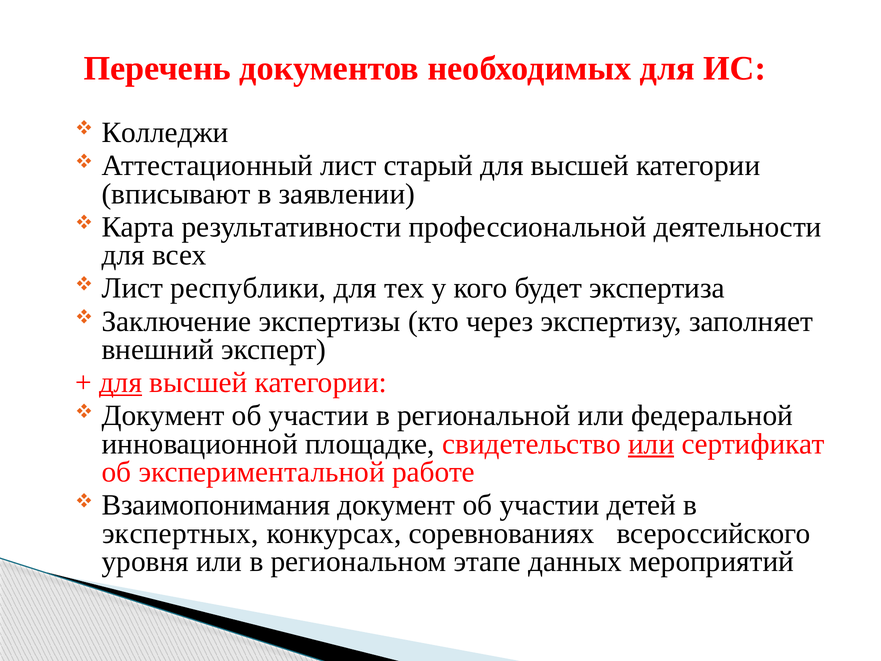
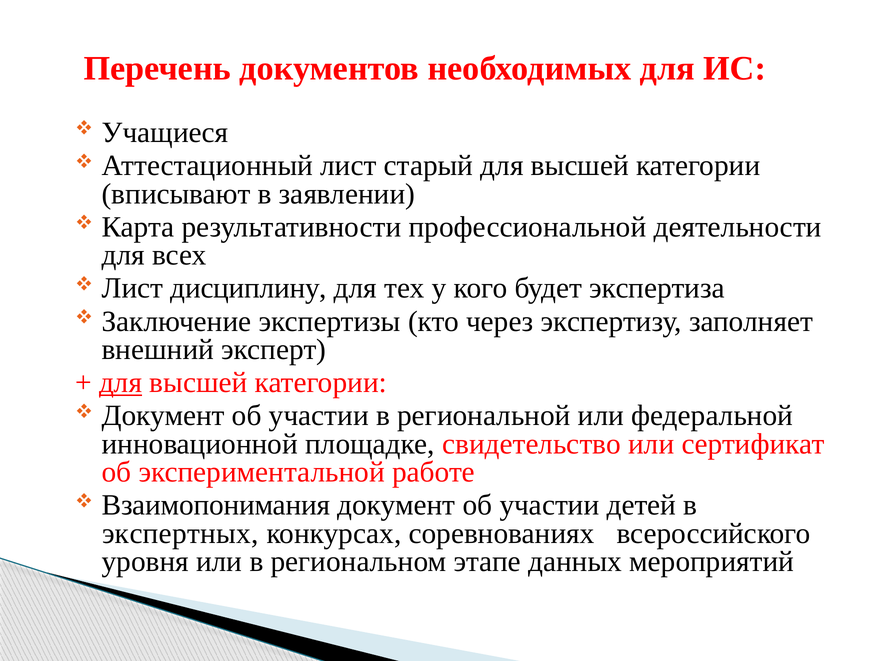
Колледжи: Колледжи -> Учащиеся
республики: республики -> дисциплину
или at (651, 444) underline: present -> none
